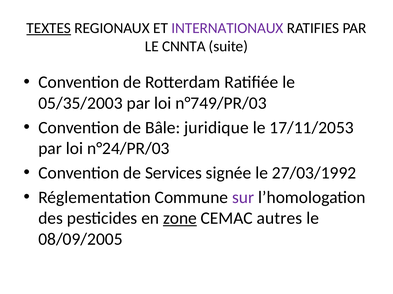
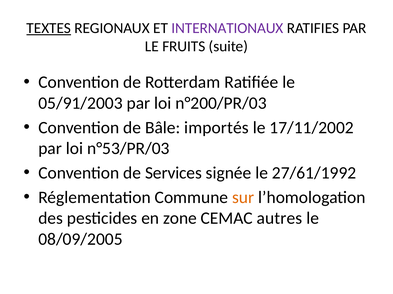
CNNTA: CNNTA -> FRUITS
05/35/2003: 05/35/2003 -> 05/91/2003
n°749/PR/03: n°749/PR/03 -> n°200/PR/03
juridique: juridique -> importés
17/11/2053: 17/11/2053 -> 17/11/2002
n°24/PR/03: n°24/PR/03 -> n°53/PR/03
27/03/1992: 27/03/1992 -> 27/61/1992
sur colour: purple -> orange
zone underline: present -> none
